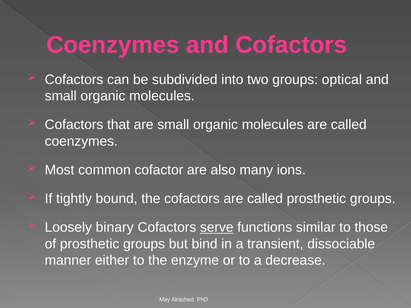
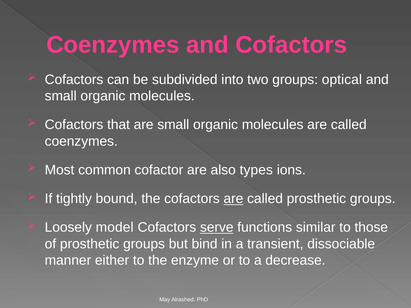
many: many -> types
are at (233, 199) underline: none -> present
binary: binary -> model
